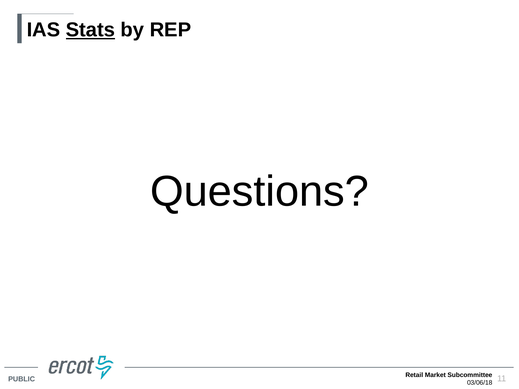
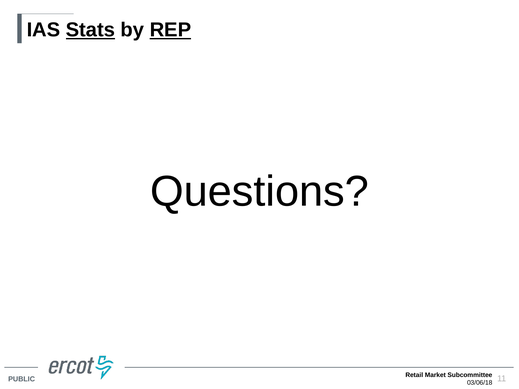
REP underline: none -> present
